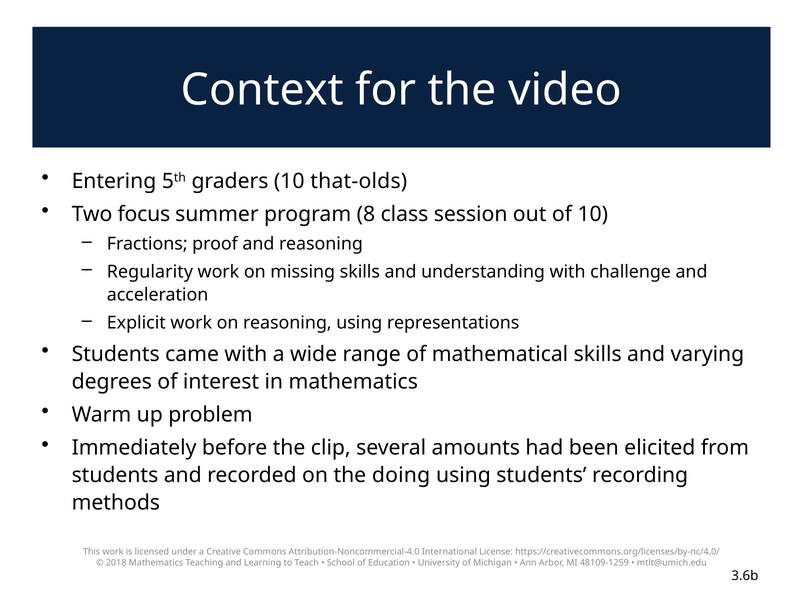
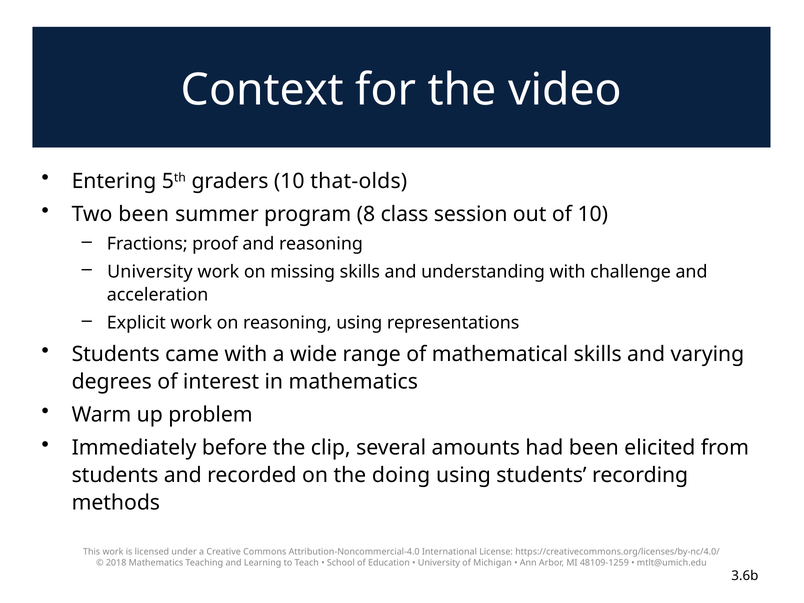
Two focus: focus -> been
Regularity at (150, 272): Regularity -> University
